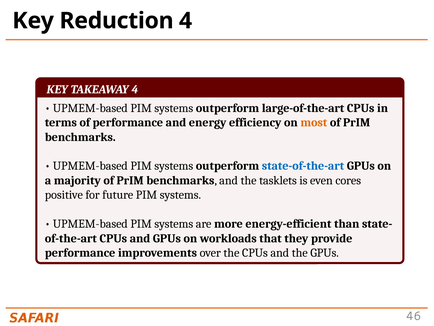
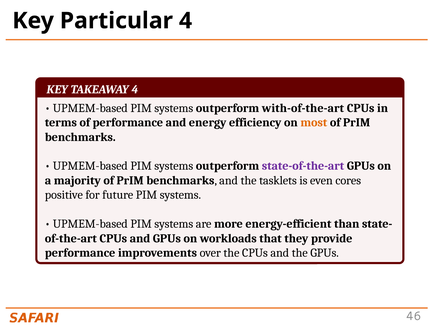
Reduction: Reduction -> Particular
large-of-the-art: large-of-the-art -> with-of-the-art
state-of-the-art colour: blue -> purple
